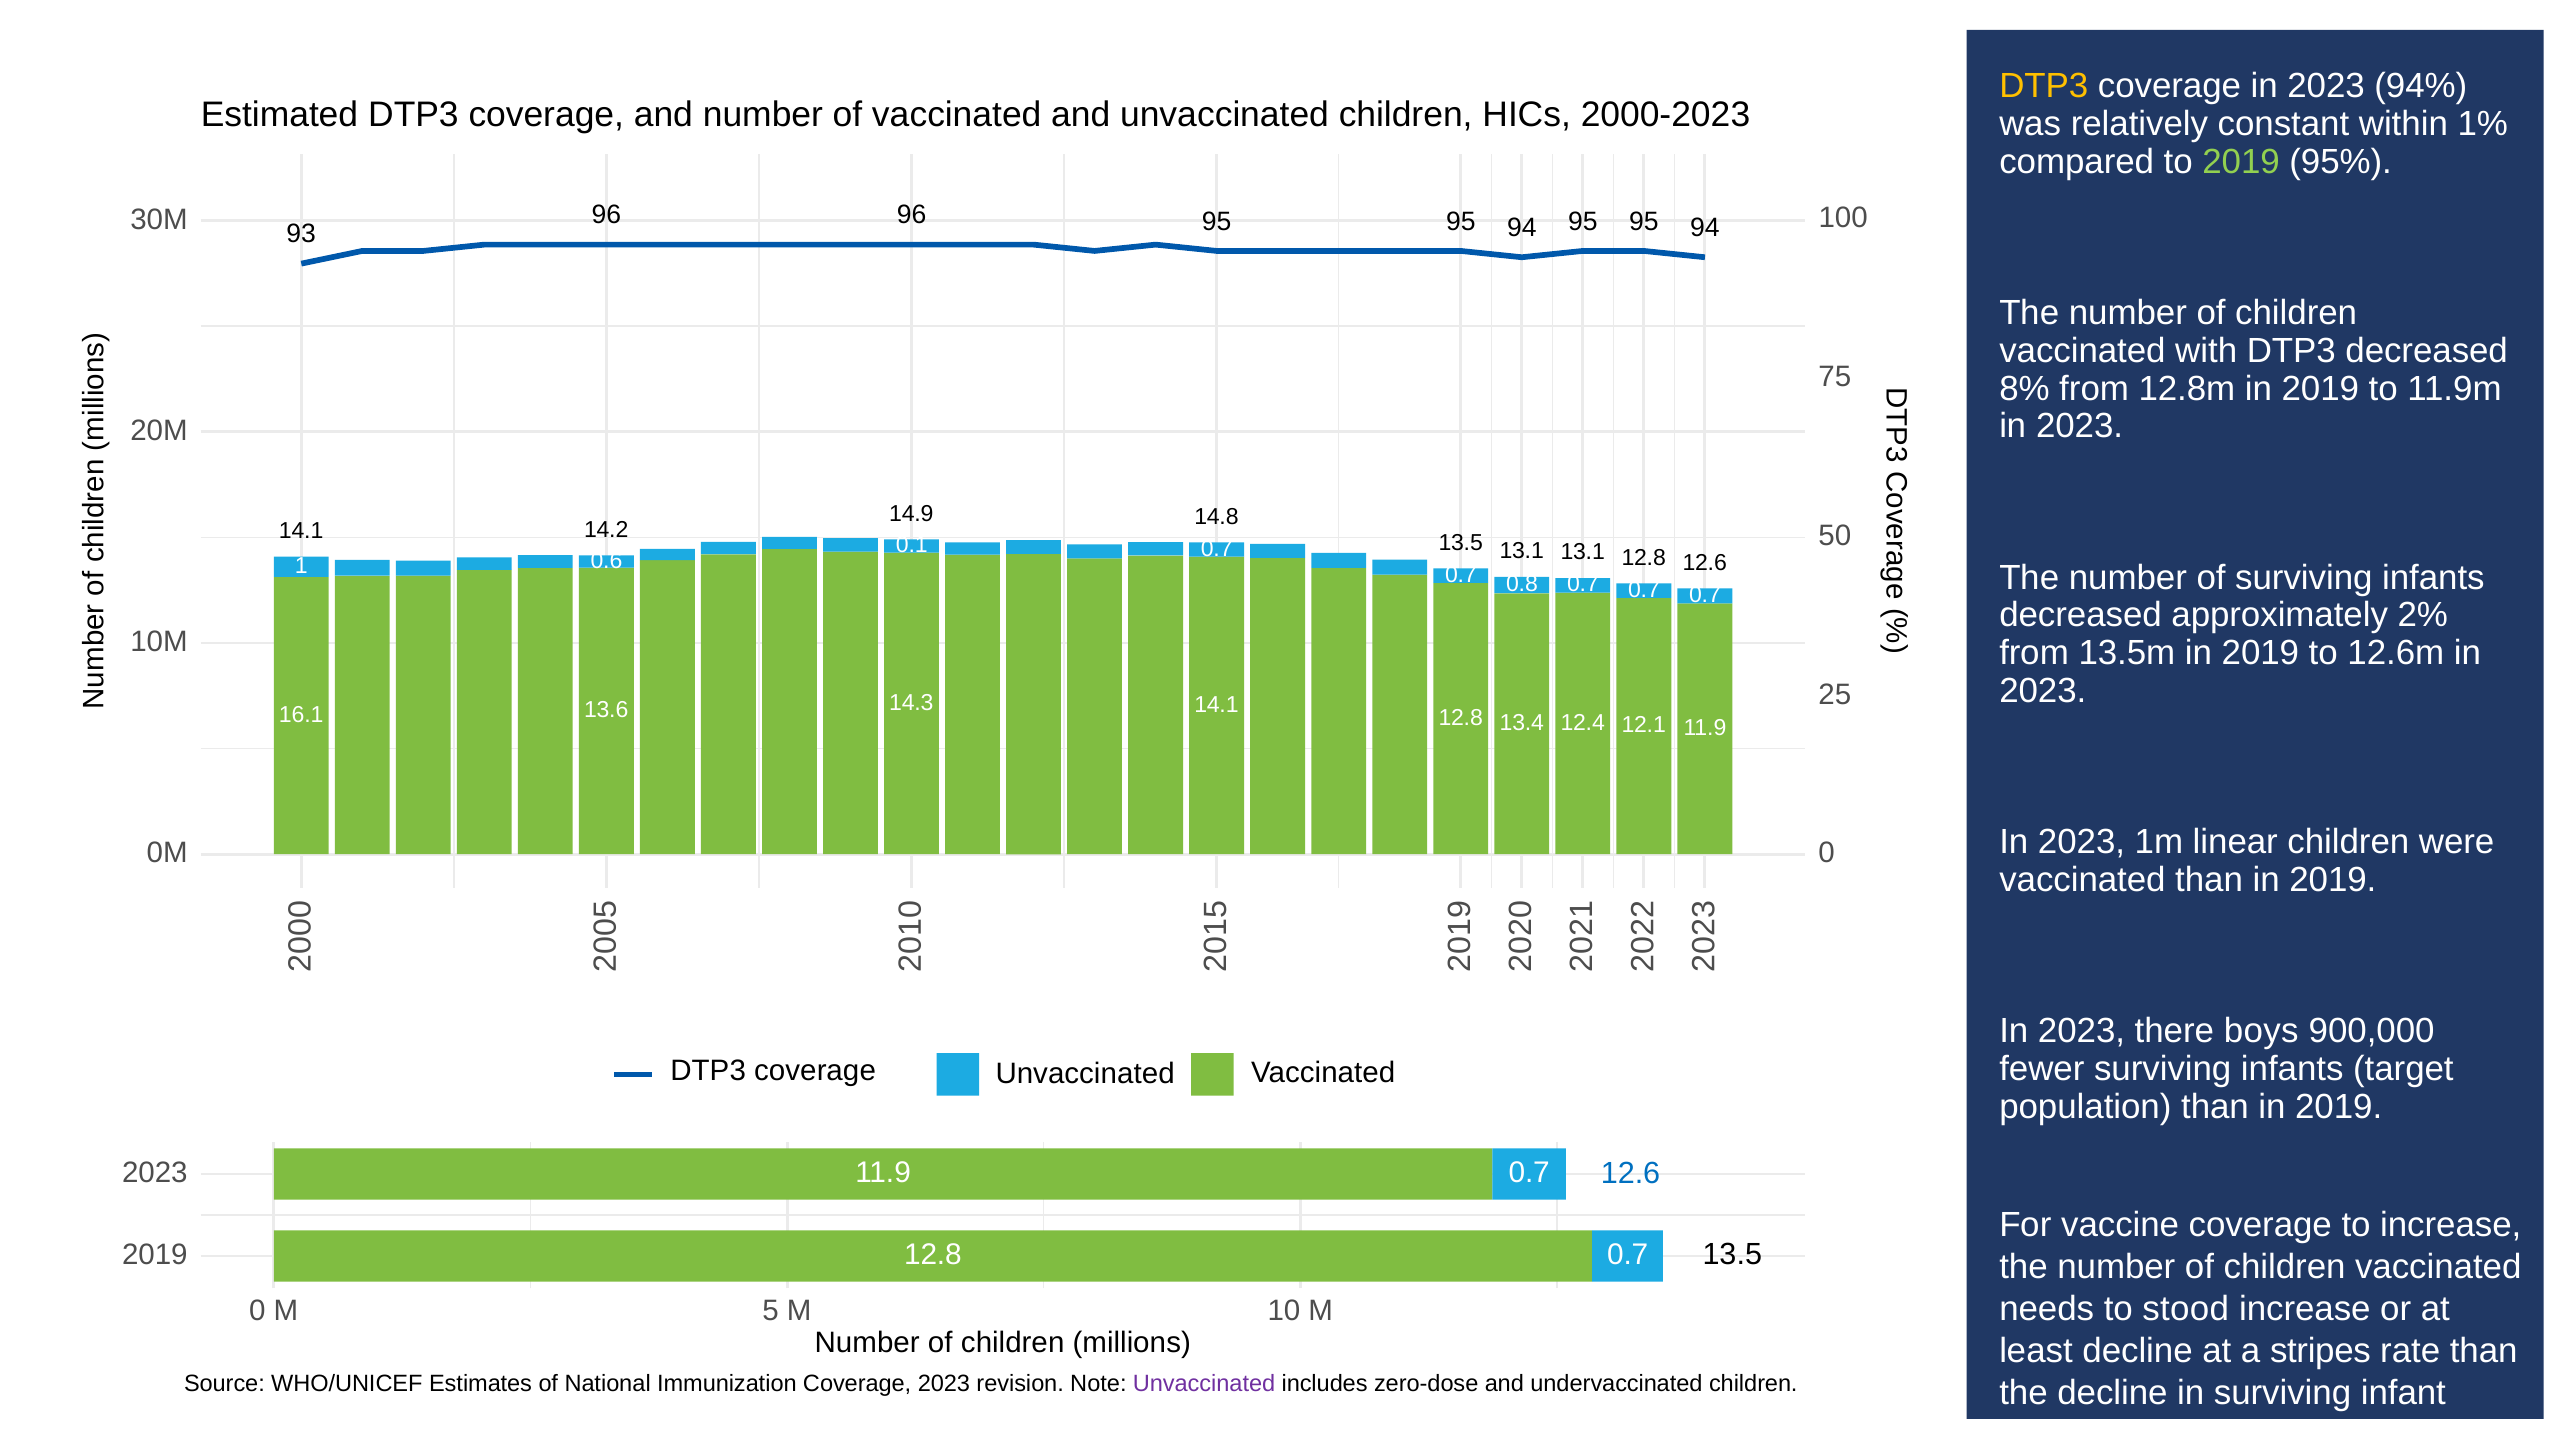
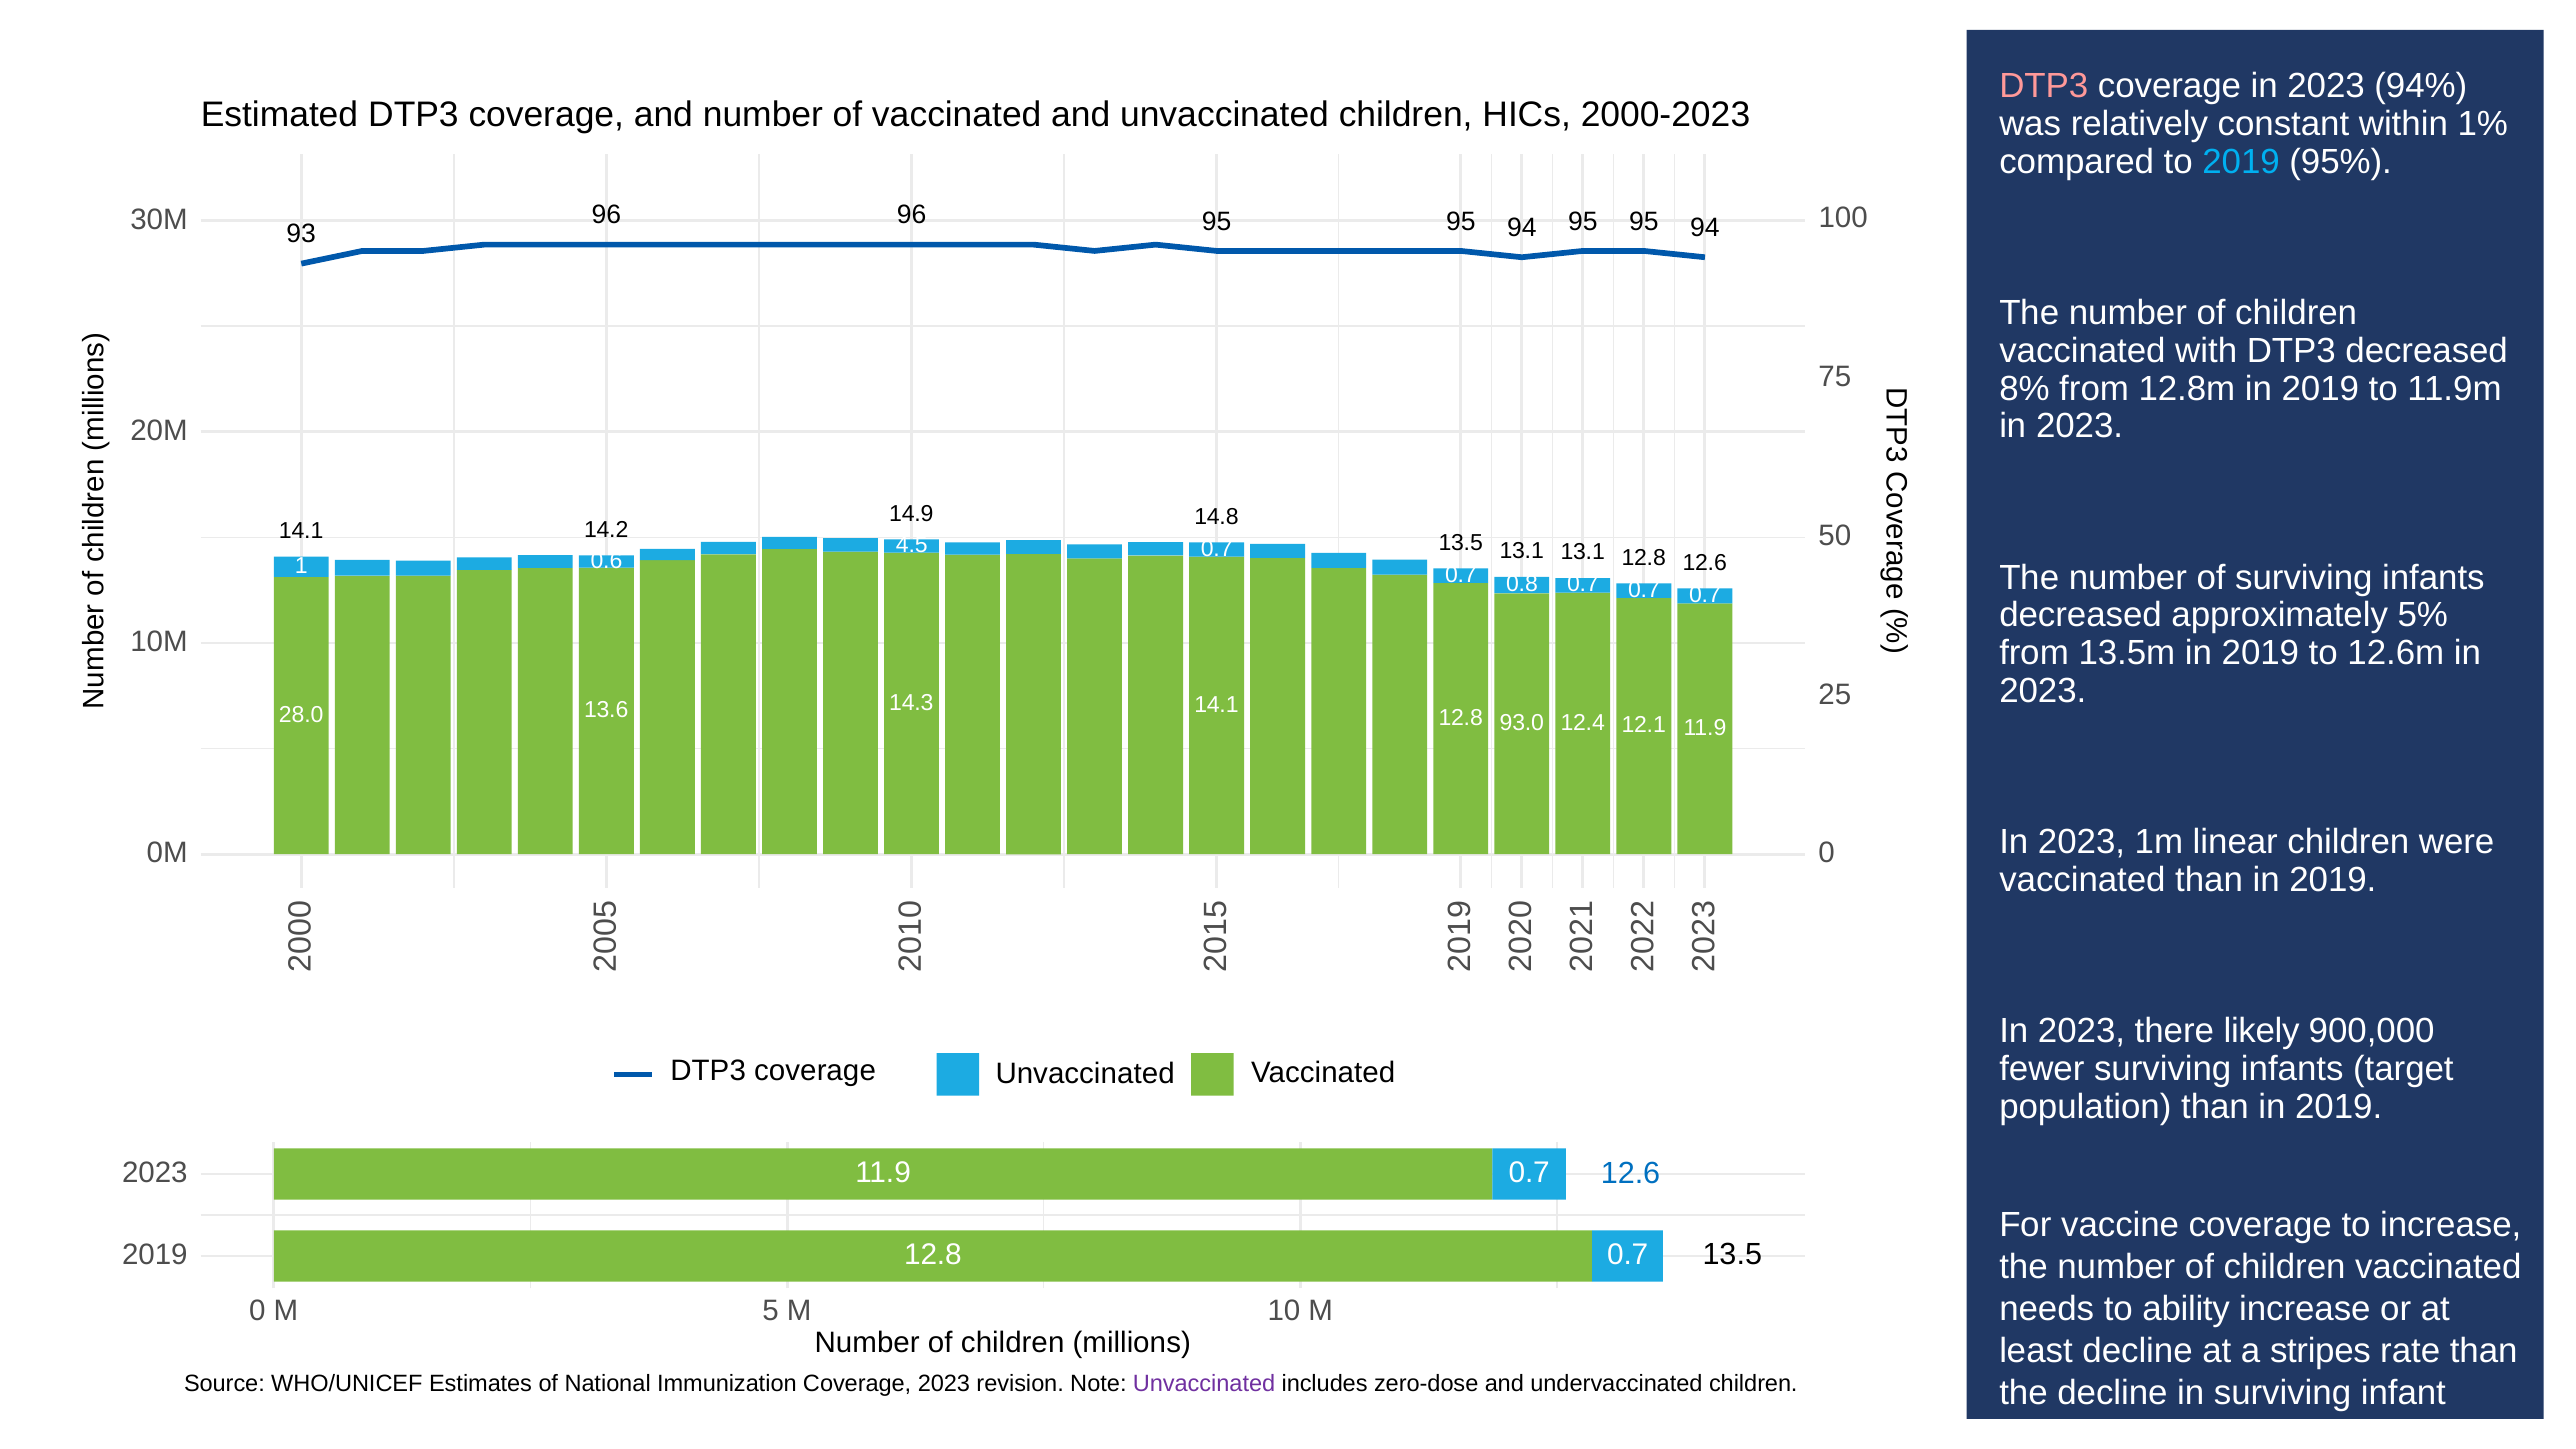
DTP3 at (2044, 86) colour: yellow -> pink
2019 at (2241, 162) colour: light green -> light blue
0.1: 0.1 -> 4.5
2%: 2% -> 5%
16.1: 16.1 -> 28.0
13.4: 13.4 -> 93.0
boys: boys -> likely
stood: stood -> ability
